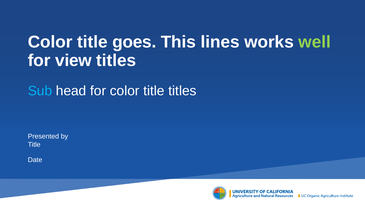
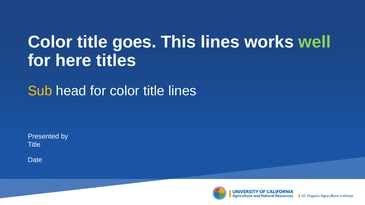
view: view -> here
Sub colour: light blue -> yellow
title titles: titles -> lines
